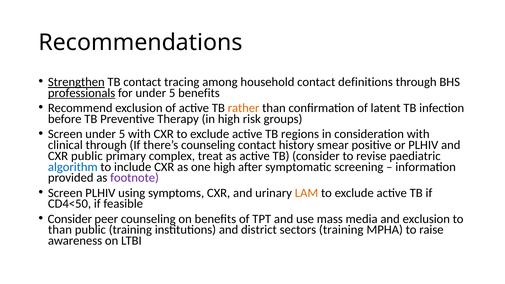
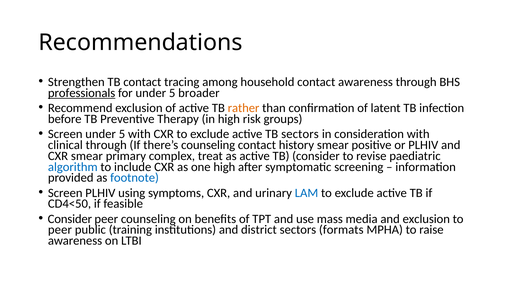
Strengthen underline: present -> none
contact definitions: definitions -> awareness
5 benefits: benefits -> broader
TB regions: regions -> sectors
CXR public: public -> smear
footnote colour: purple -> blue
LAM colour: orange -> blue
than at (60, 230): than -> peer
sectors training: training -> formats
